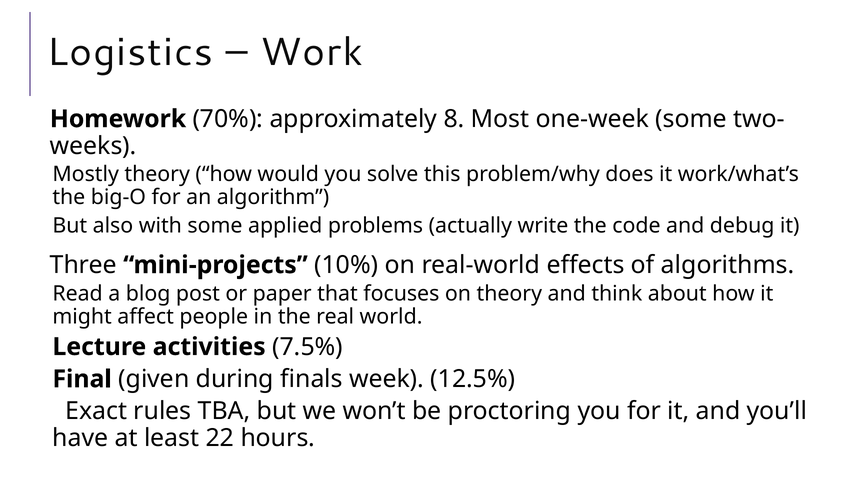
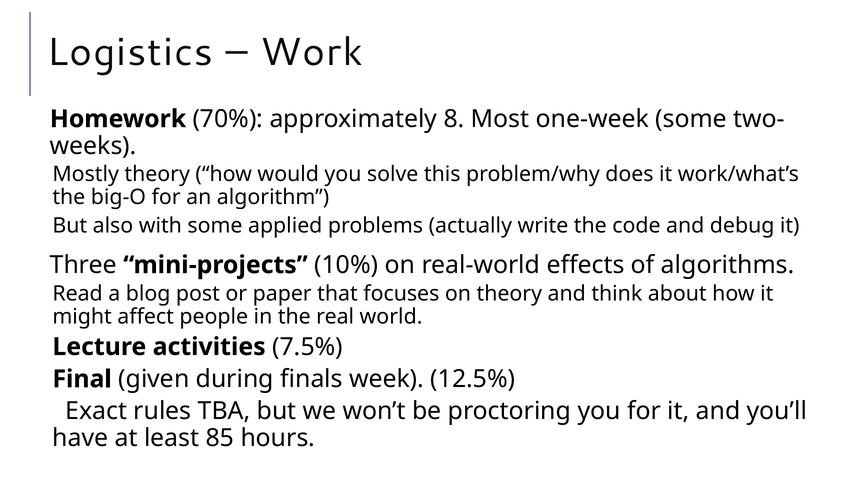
22: 22 -> 85
